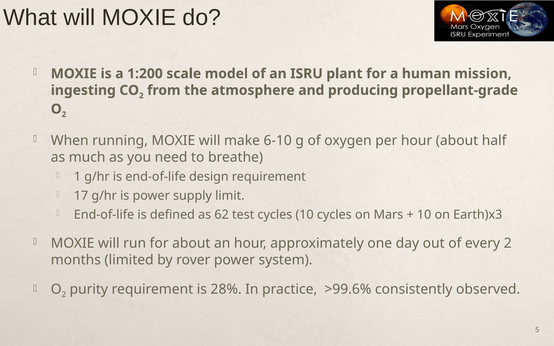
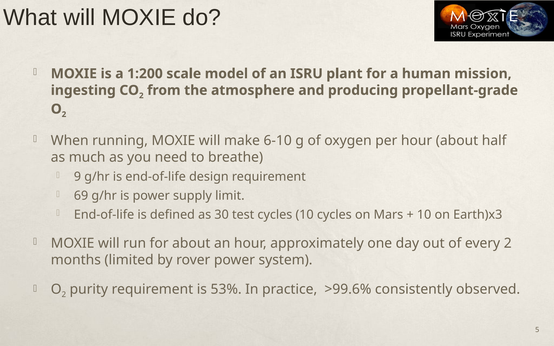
1: 1 -> 9
17: 17 -> 69
62: 62 -> 30
28%: 28% -> 53%
